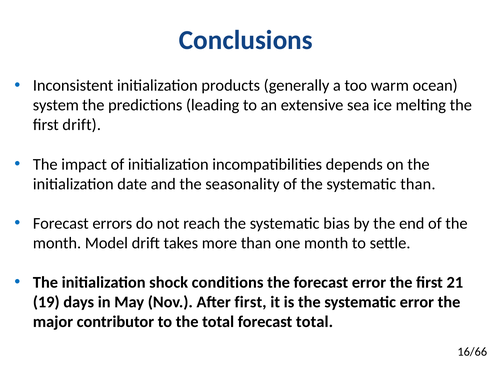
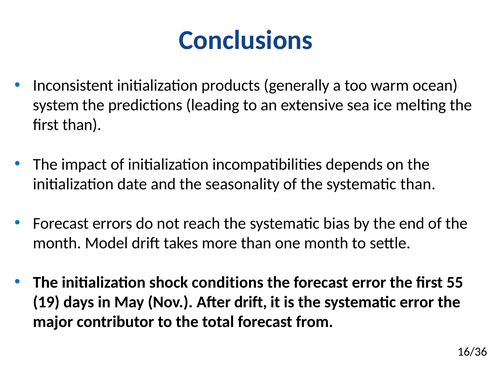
first drift: drift -> than
21: 21 -> 55
After first: first -> drift
forecast total: total -> from
16/66: 16/66 -> 16/36
